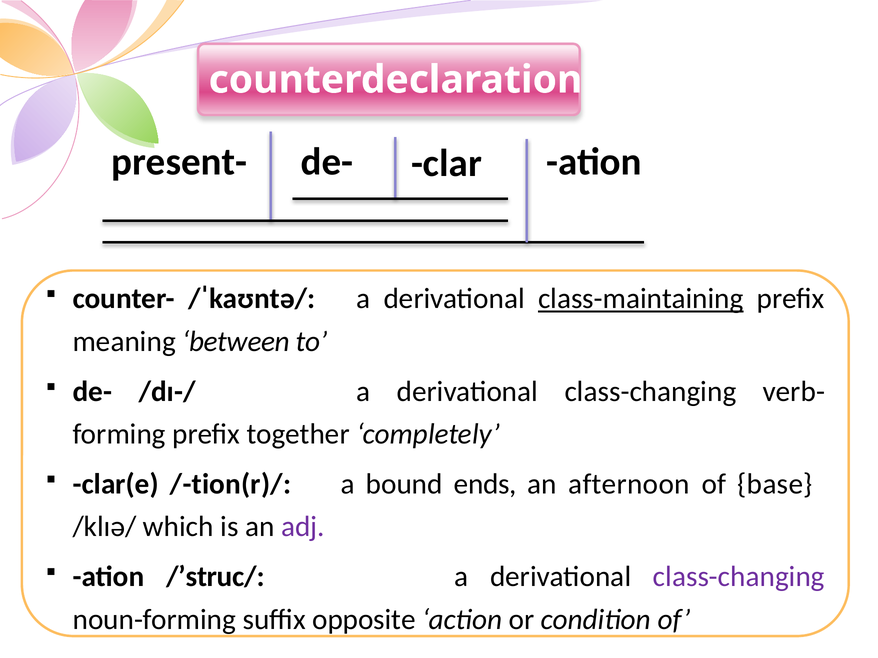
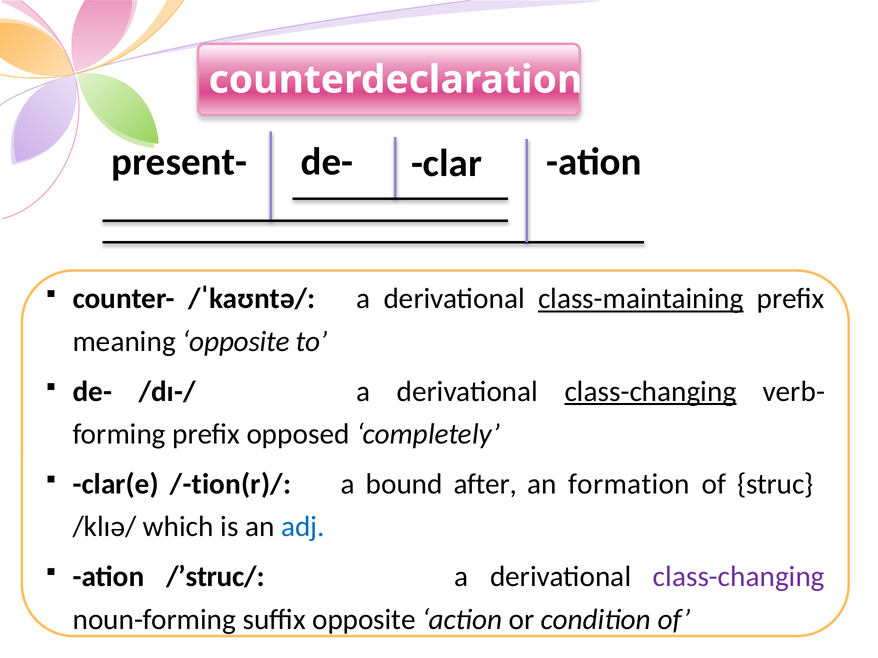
meaning between: between -> opposite
class-changing at (650, 392) underline: none -> present
together: together -> opposed
ends: ends -> after
afternoon: afternoon -> formation
base: base -> struc
adj colour: purple -> blue
